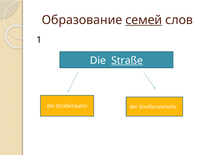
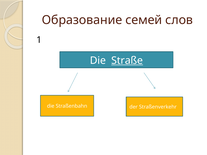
семей underline: present -> none
